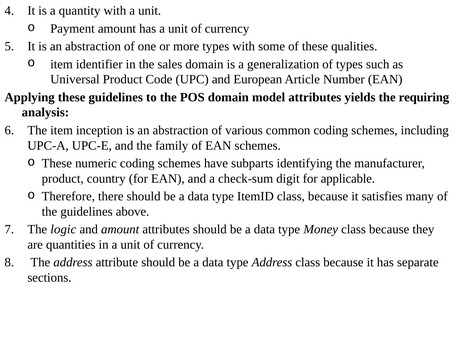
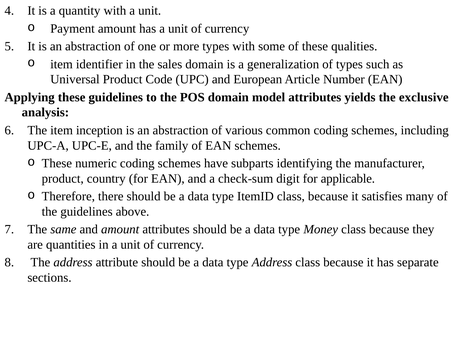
requiring: requiring -> exclusive
logic: logic -> same
